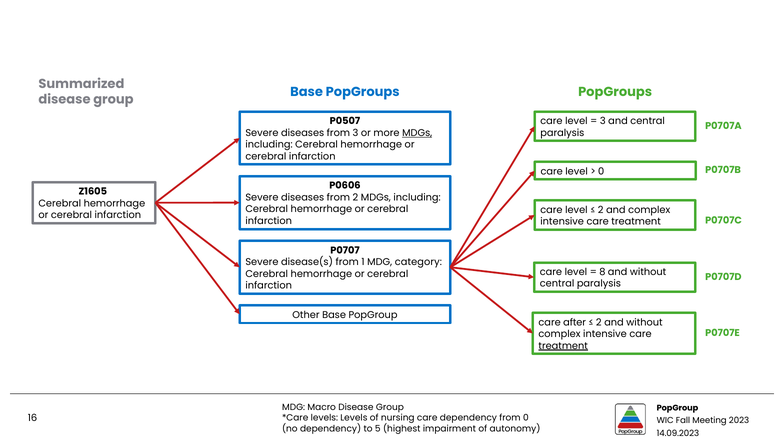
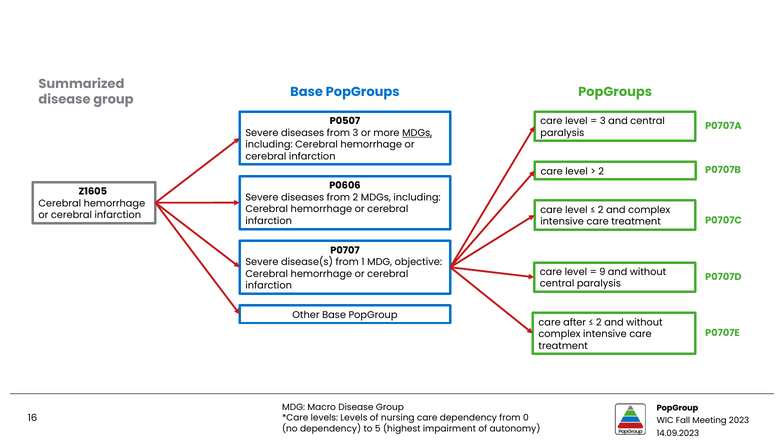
0 at (601, 171): 0 -> 2
category: category -> objective
8: 8 -> 9
treatment at (563, 346) underline: present -> none
